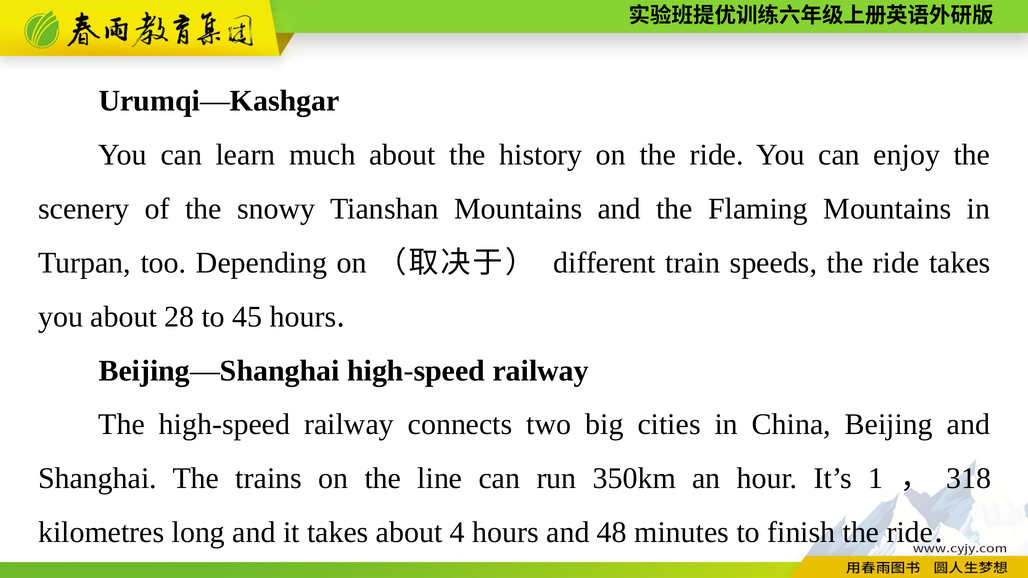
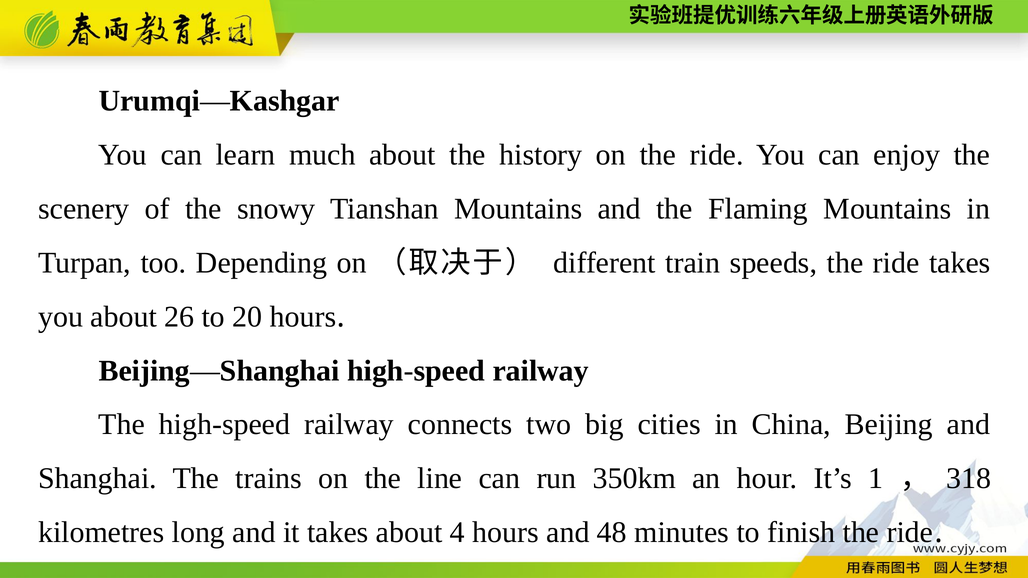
28: 28 -> 26
45: 45 -> 20
